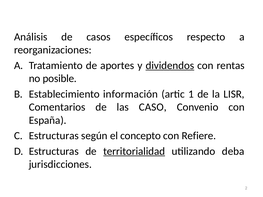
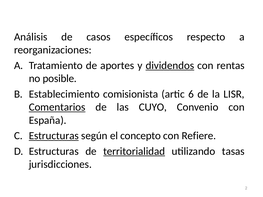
información: información -> comisionista
1: 1 -> 6
Comentarios underline: none -> present
CASO: CASO -> CUYO
Estructuras at (54, 136) underline: none -> present
deba: deba -> tasas
